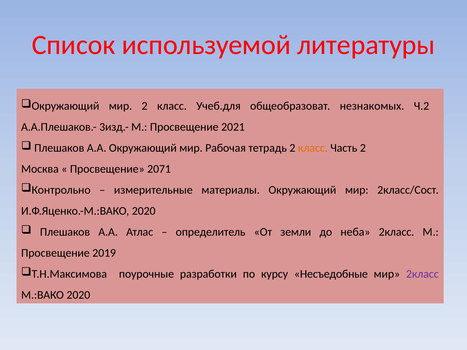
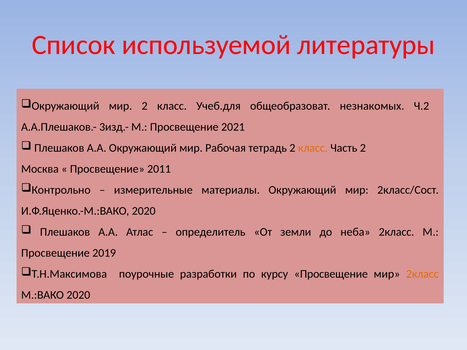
2071: 2071 -> 2011
курсу Несъедобные: Несъедобные -> Просвещение
2класс at (422, 274) colour: purple -> orange
